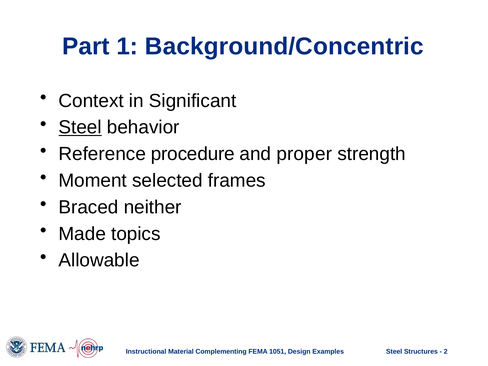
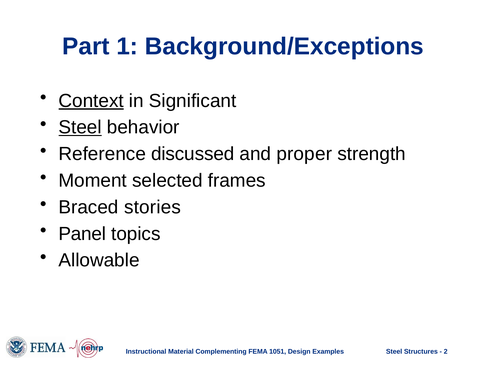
Background/Concentric: Background/Concentric -> Background/Exceptions
Context underline: none -> present
procedure: procedure -> discussed
neither: neither -> stories
Made: Made -> Panel
